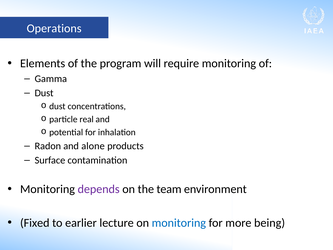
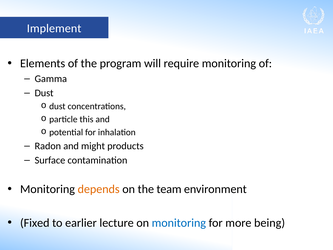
Operations: Operations -> Implement
real: real -> this
alone: alone -> might
depends colour: purple -> orange
